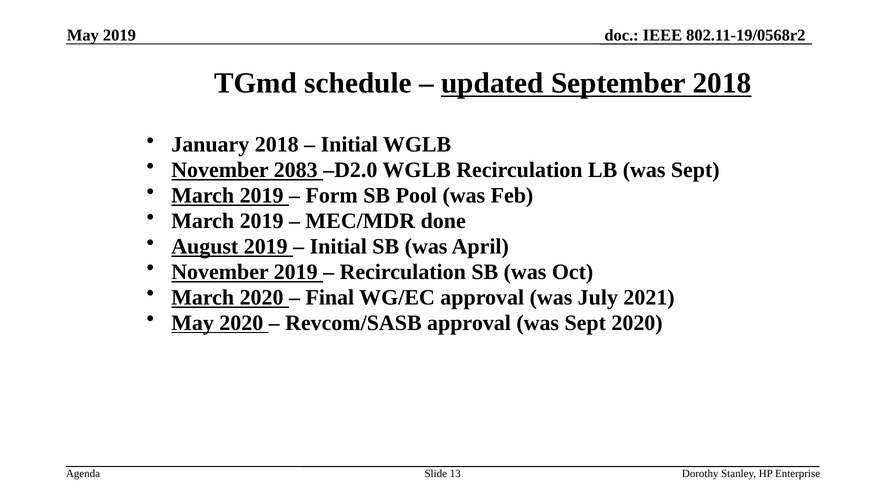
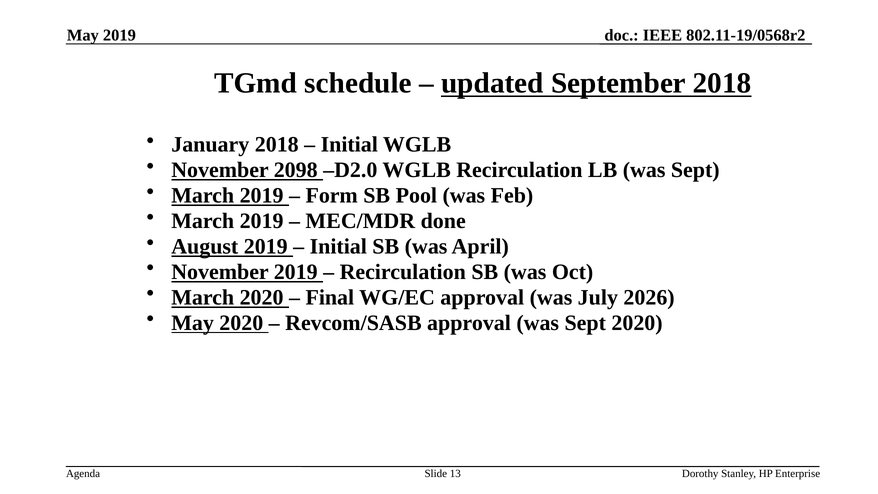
2083: 2083 -> 2098
2021: 2021 -> 2026
